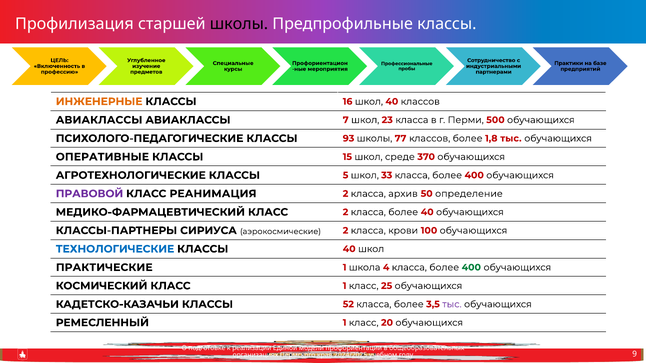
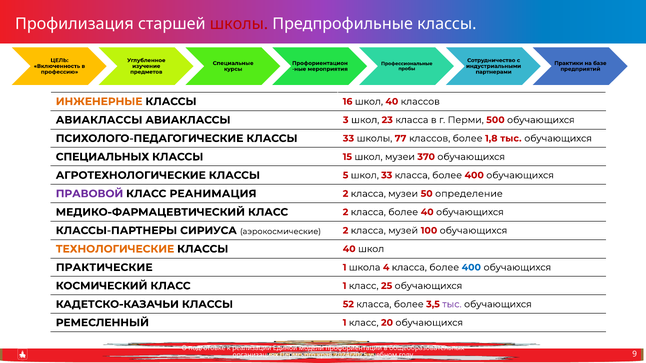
школы at (239, 24) colour: black -> red
7: 7 -> 3
КЛАССЫ 93: 93 -> 33
ОПЕРАТИВНЫЕ: ОПЕРАТИВНЫЕ -> СПЕЦИАЛЬНЫХ
школ среде: среде -> музеи
класса архив: архив -> музеи
крови: крови -> музей
ТЕХНОЛОГИЧЕСКИЕ colour: blue -> orange
400 at (471, 268) colour: green -> blue
